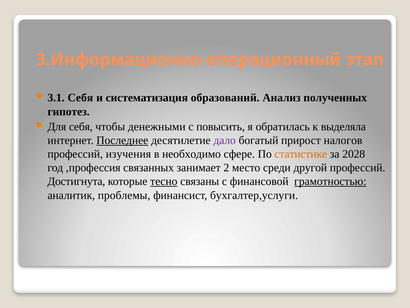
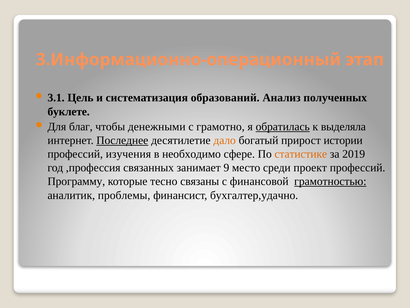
3.1 Себя: Себя -> Цель
гипотез: гипотез -> буклете
Для себя: себя -> благ
повысить: повысить -> грамотно
обратилась underline: none -> present
дало colour: purple -> orange
налогов: налогов -> истории
2028: 2028 -> 2019
2: 2 -> 9
другой: другой -> проект
Достигнута: Достигнута -> Программу
тесно underline: present -> none
бухгалтер,услуги: бухгалтер,услуги -> бухгалтер,удачно
